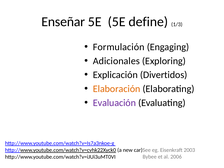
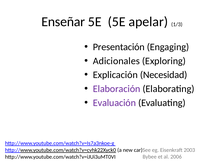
define: define -> apelar
Formulación: Formulación -> Presentación
Divertidos: Divertidos -> Necesidad
Elaboración colour: orange -> purple
